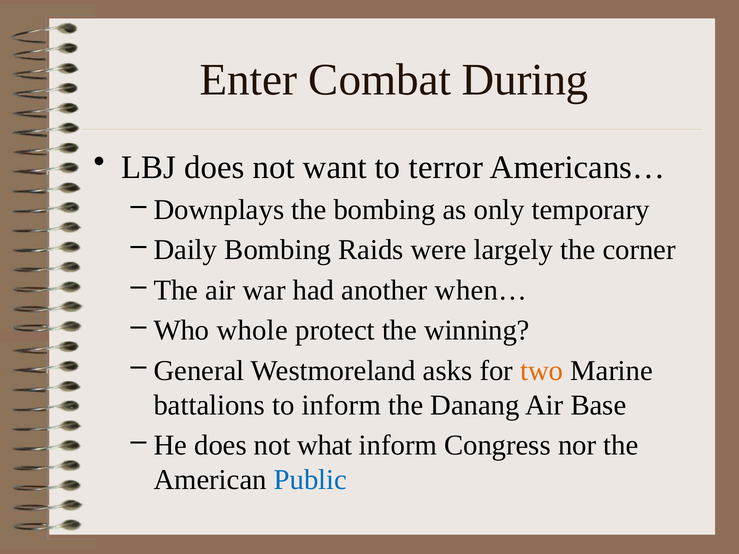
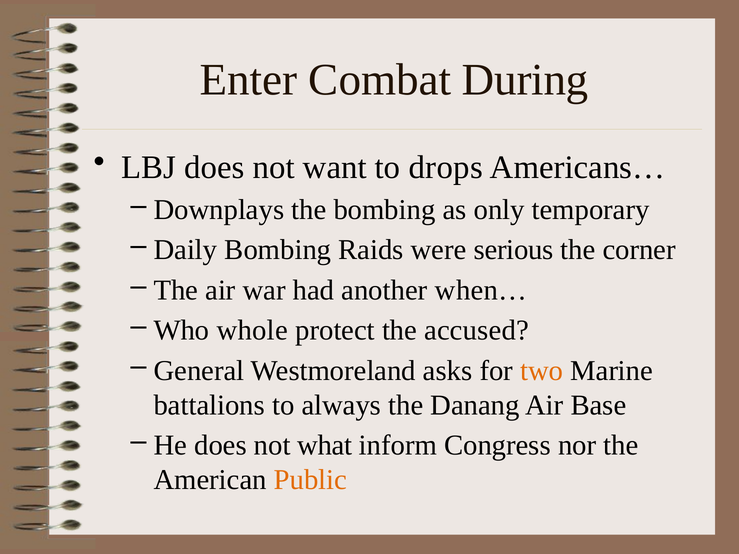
terror: terror -> drops
largely: largely -> serious
winning: winning -> accused
to inform: inform -> always
Public colour: blue -> orange
